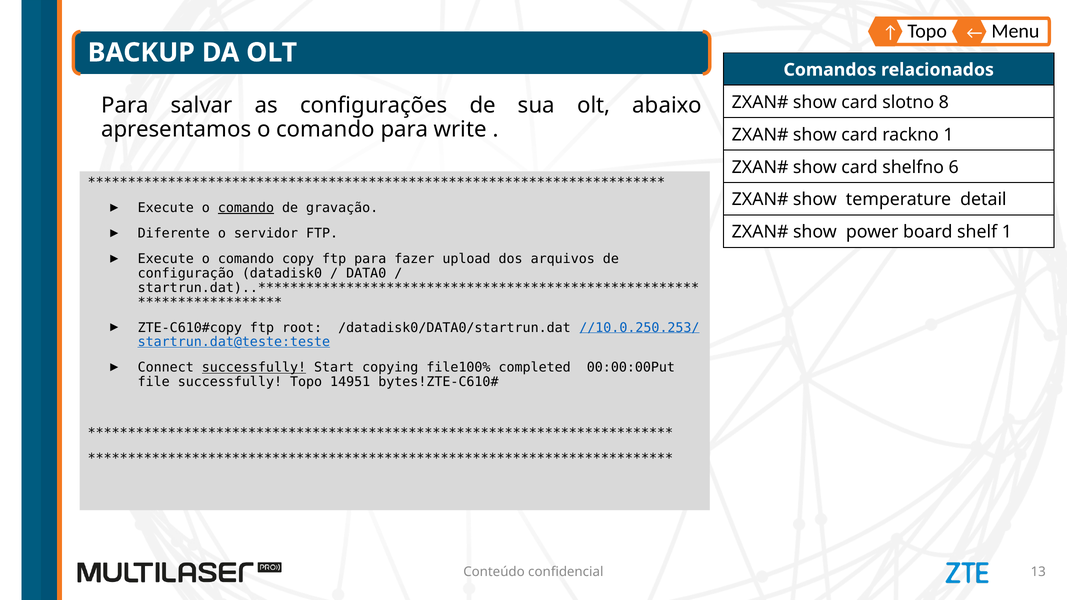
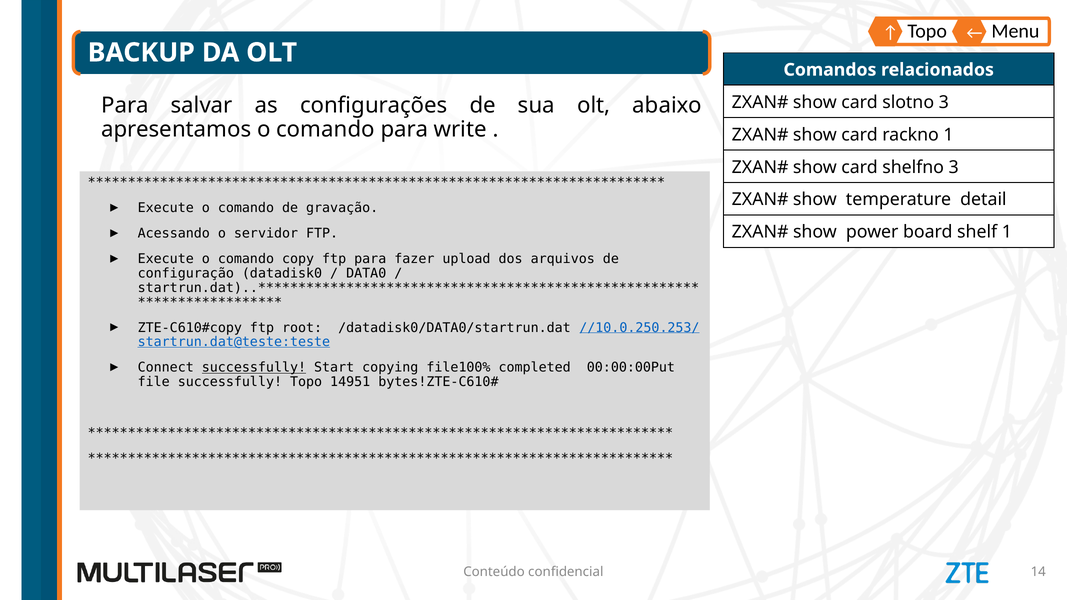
slotno 8: 8 -> 3
shelfno 6: 6 -> 3
comando at (246, 208) underline: present -> none
Diferente: Diferente -> Acessando
13: 13 -> 14
